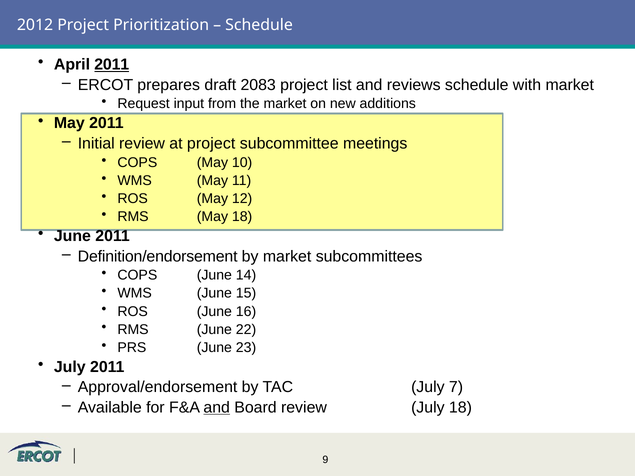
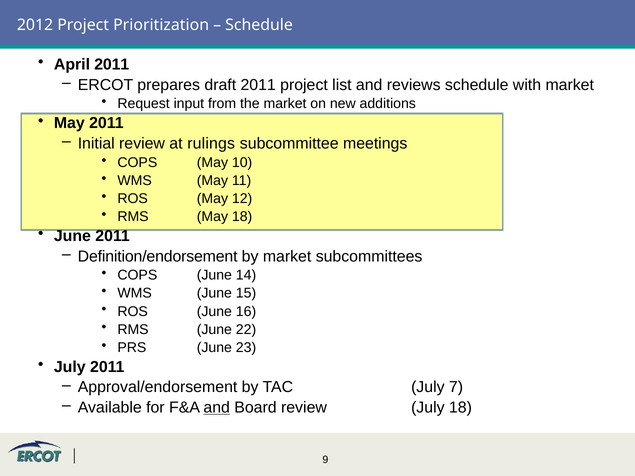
2011 at (112, 65) underline: present -> none
draft 2083: 2083 -> 2011
at project: project -> rulings
